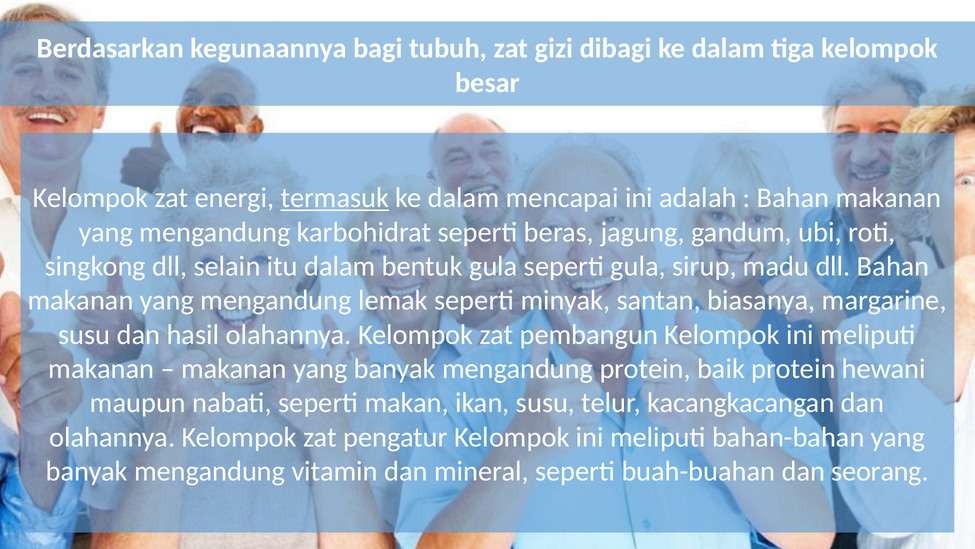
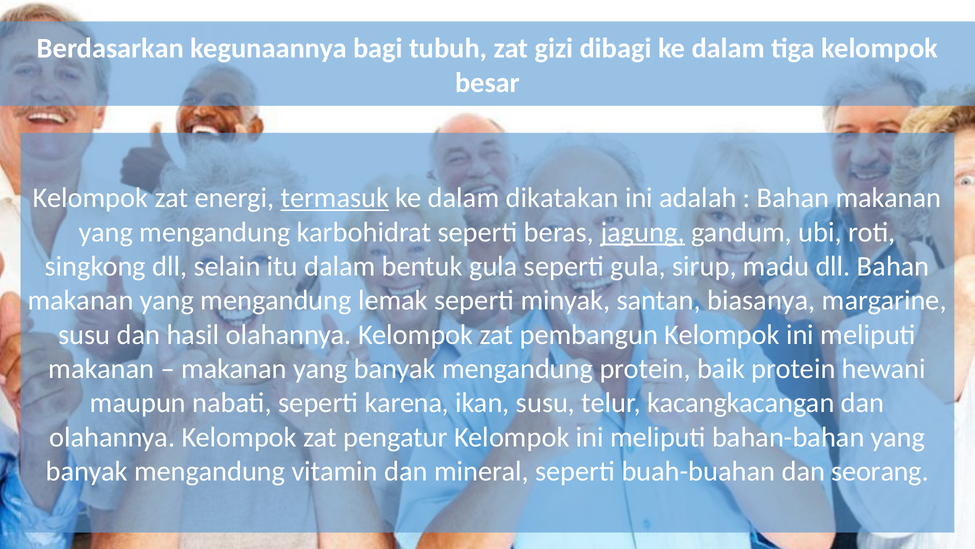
mencapai: mencapai -> dikatakan
jagung underline: none -> present
makan: makan -> karena
